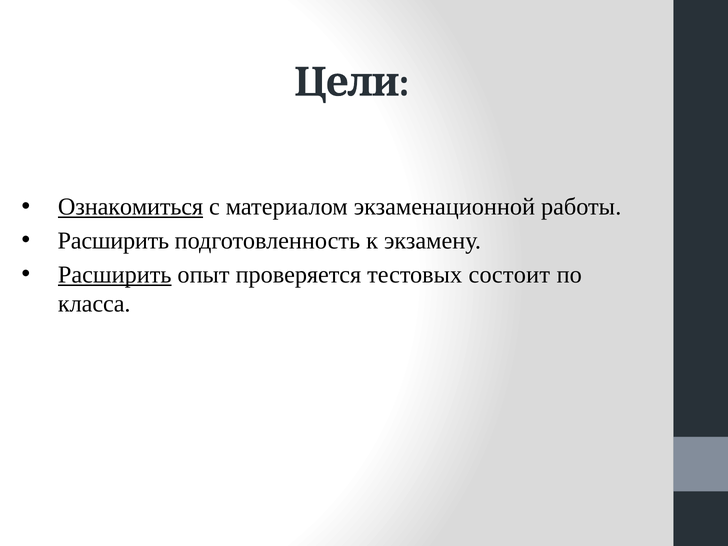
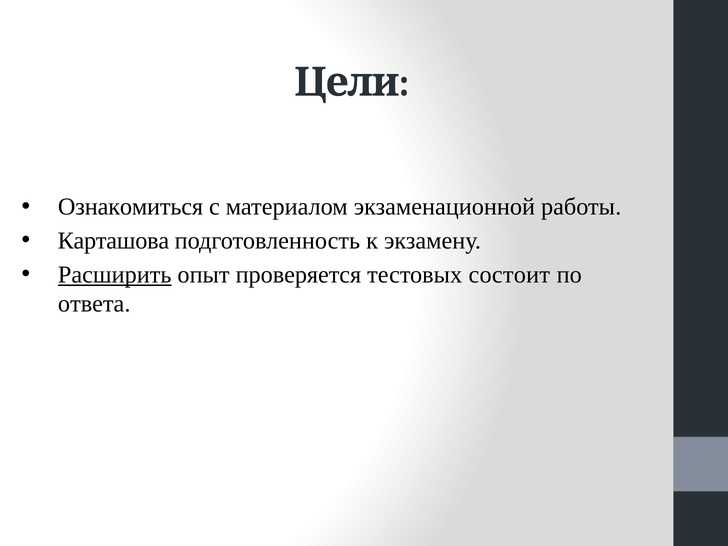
Ознакомиться underline: present -> none
Расширить at (113, 241): Расширить -> Карташова
класса: класса -> ответа
